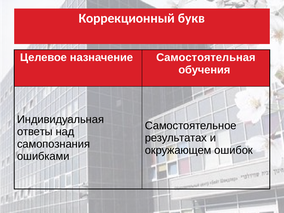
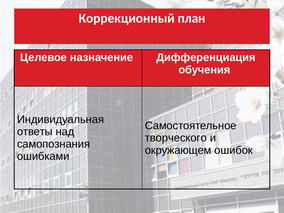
букв: букв -> план
Самостоятельная: Самостоятельная -> Дифференциация
результатах: результатах -> творческого
